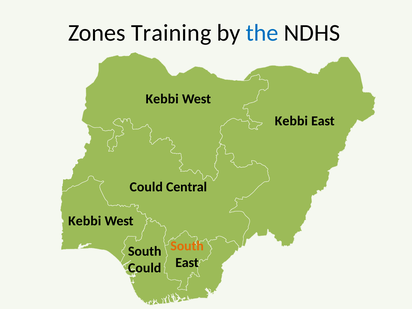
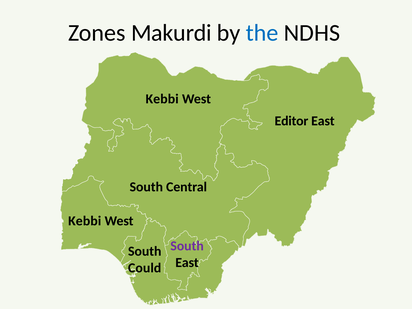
Training: Training -> Makurdi
Kebbi at (291, 121): Kebbi -> Editor
Could at (146, 187): Could -> South
South at (187, 246) colour: orange -> purple
